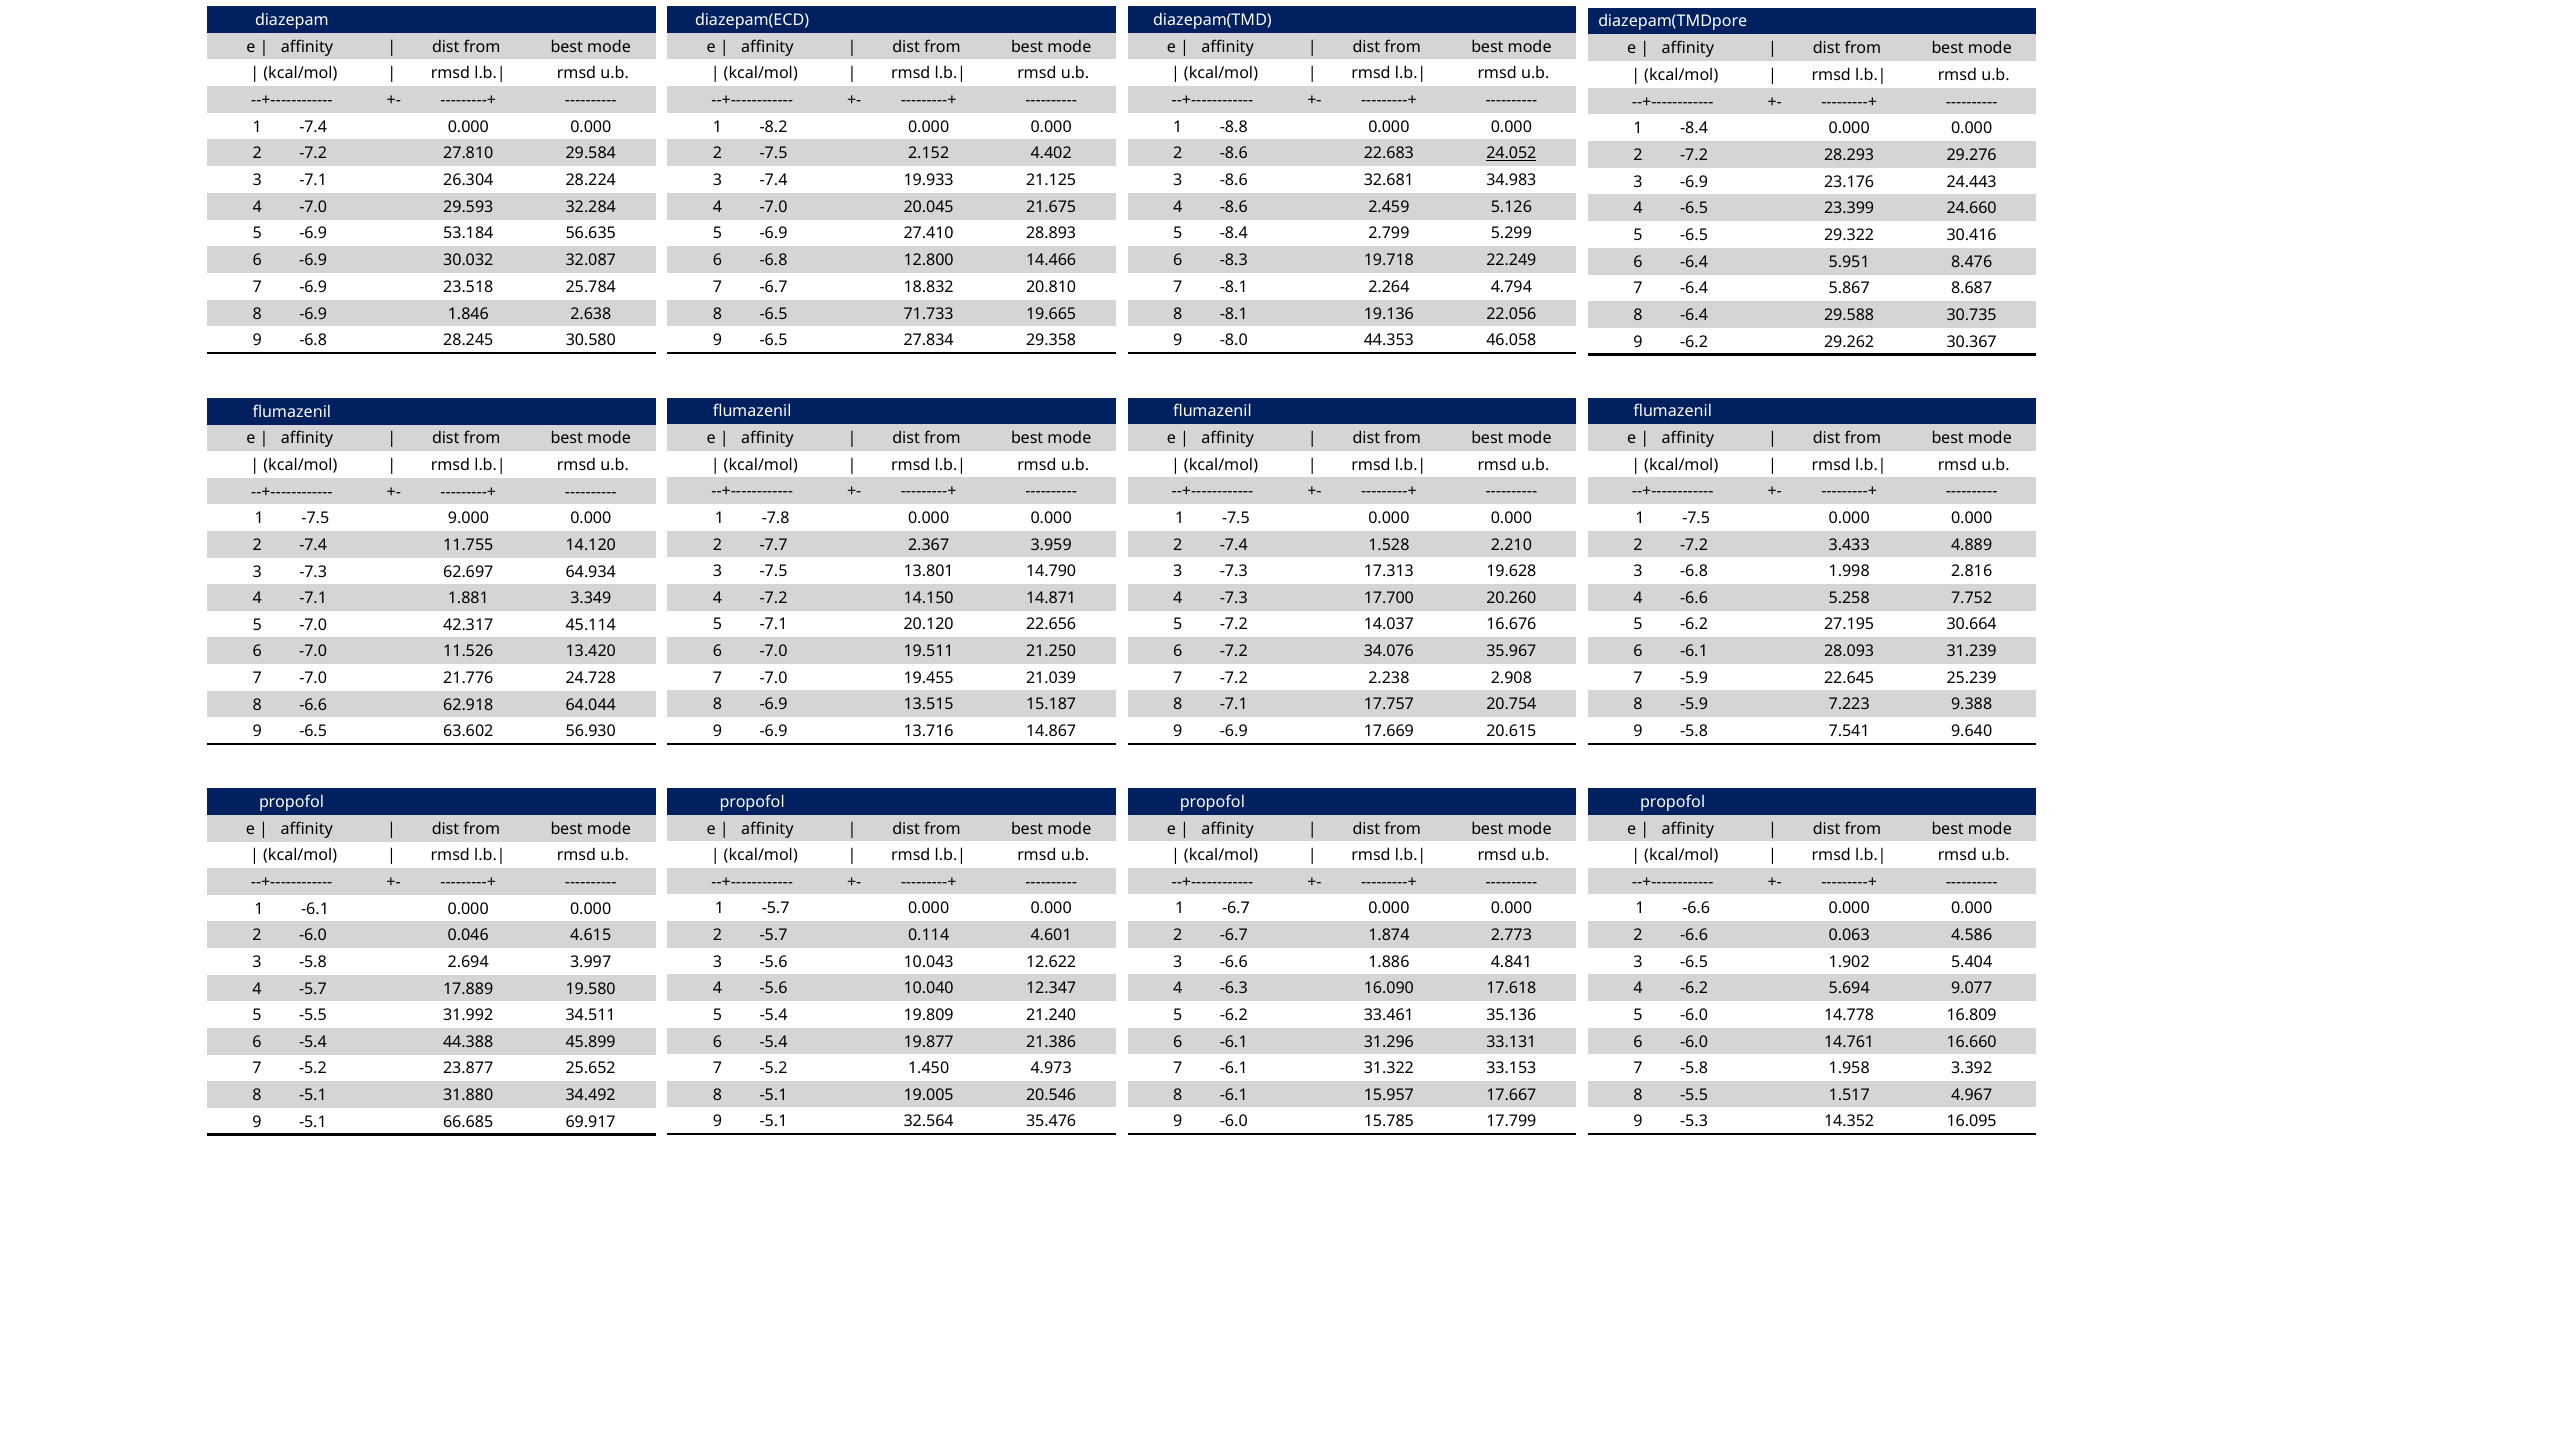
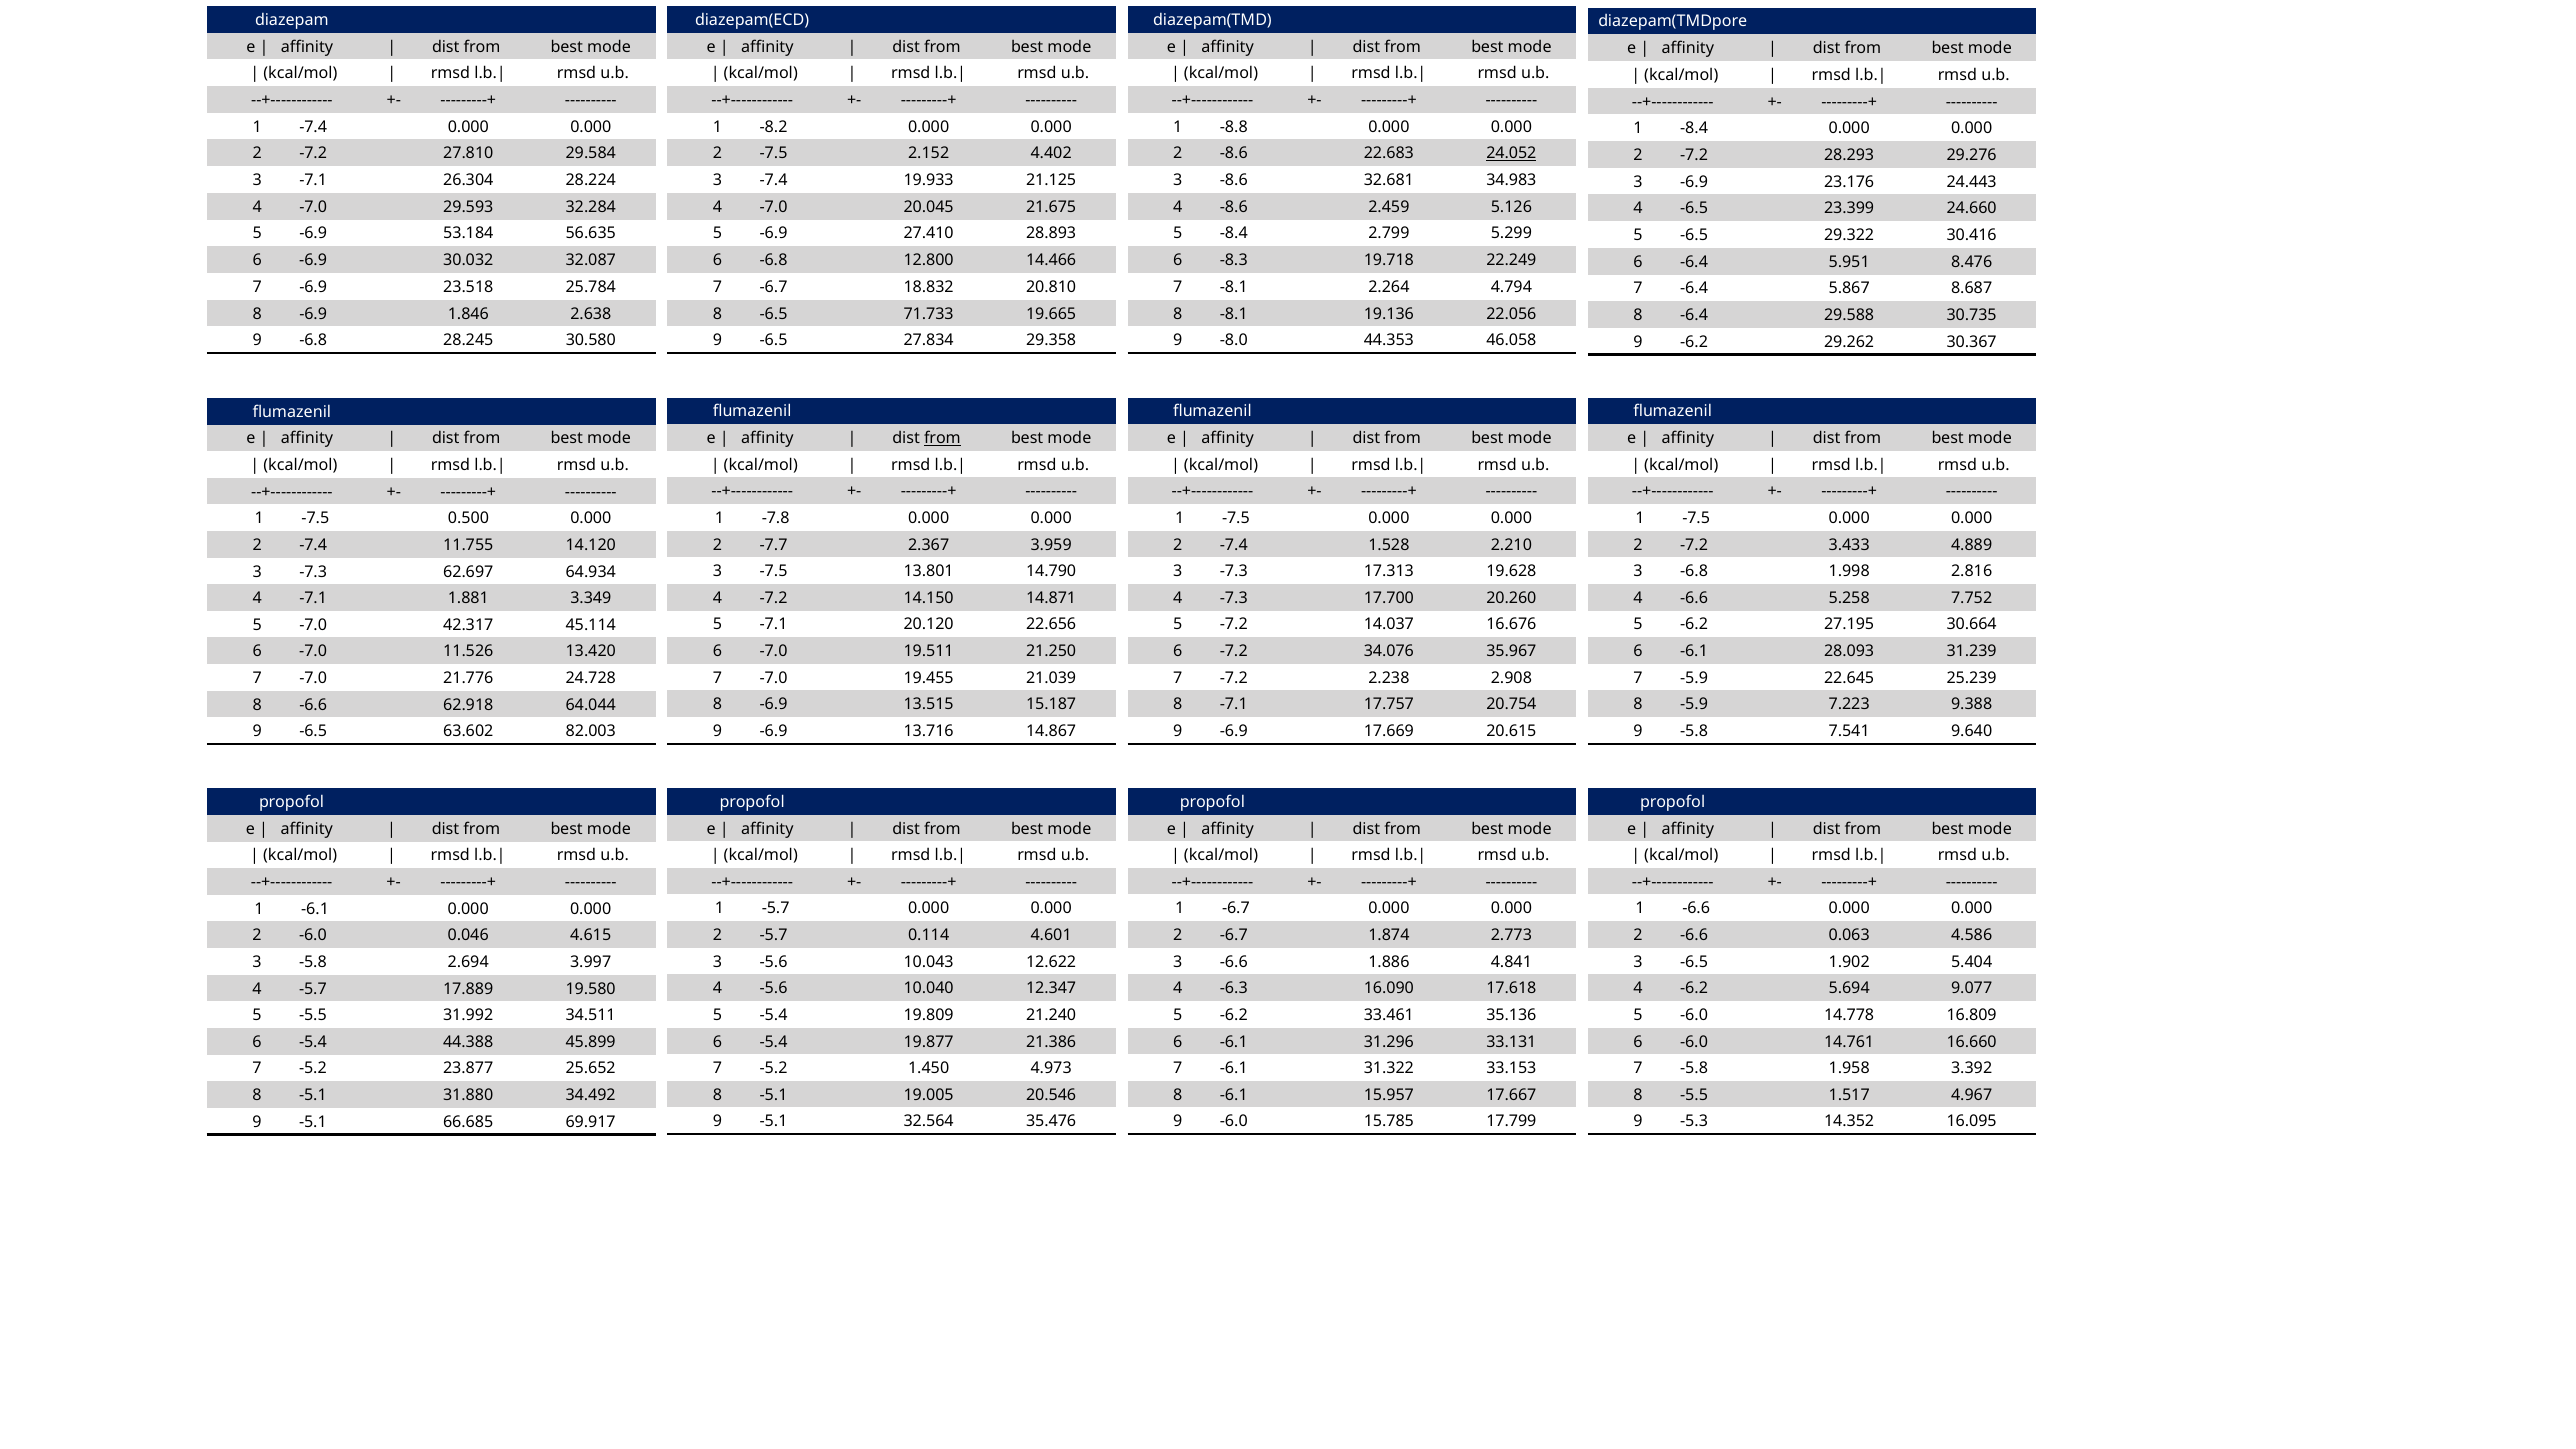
from at (942, 438) underline: none -> present
9.000: 9.000 -> 0.500
56.930: 56.930 -> 82.003
